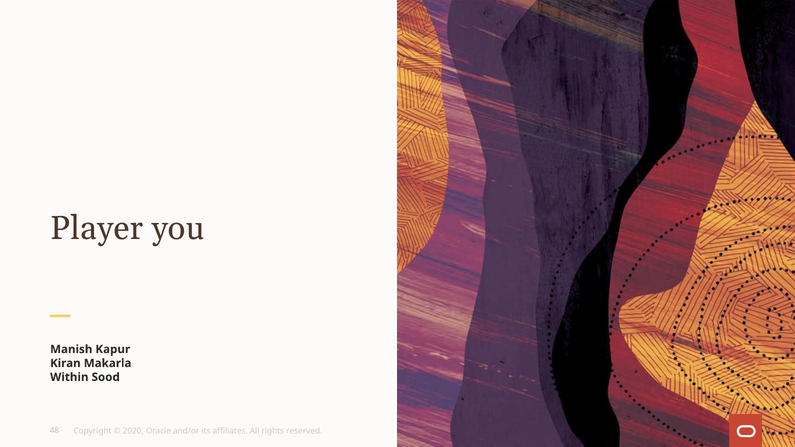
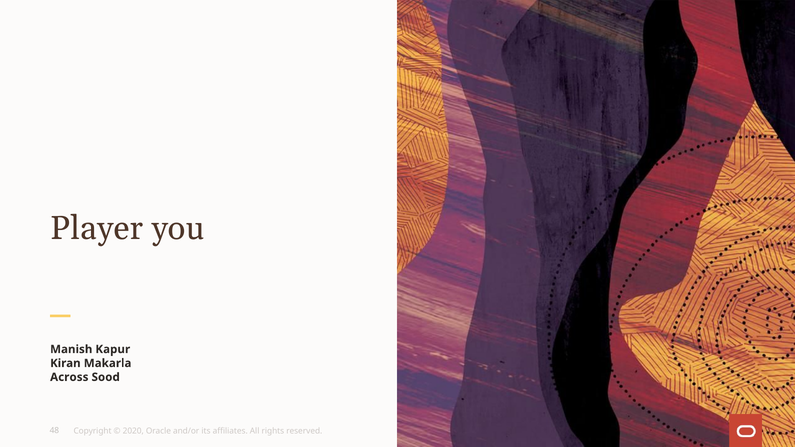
Within: Within -> Across
